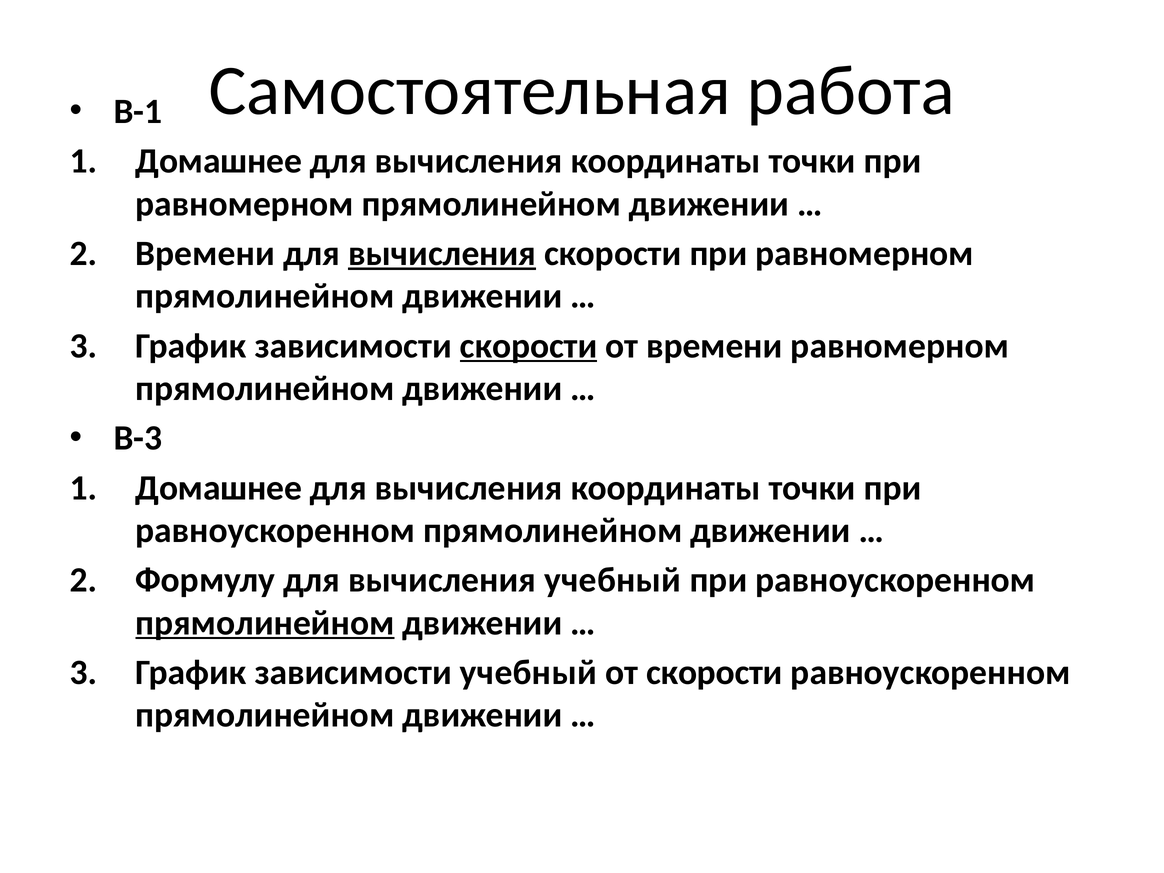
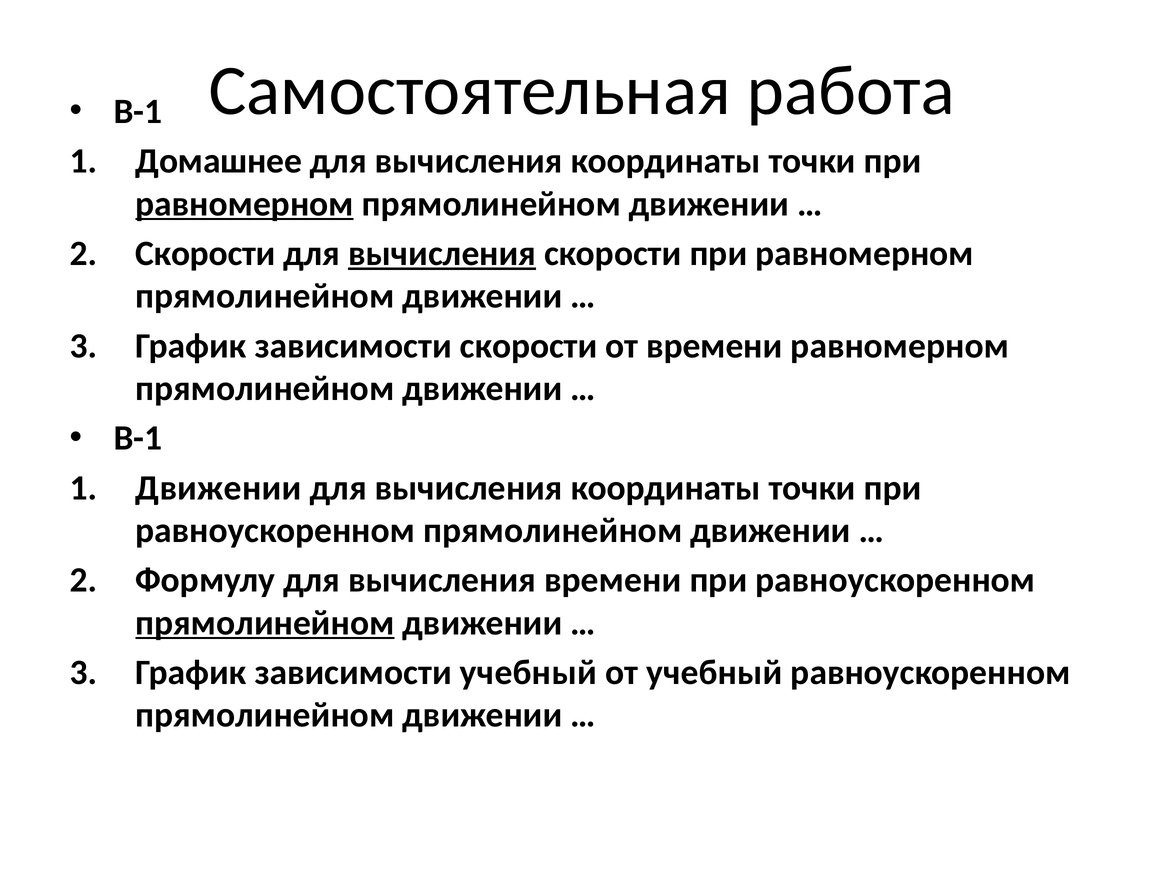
равномерном at (245, 204) underline: none -> present
Времени at (205, 254): Времени -> Скорости
скорости at (529, 346) underline: present -> none
В-3 at (138, 438): В-3 -> В-1
Домашнее at (219, 488): Домашнее -> Движении
вычисления учебный: учебный -> времени
от скорости: скорости -> учебный
